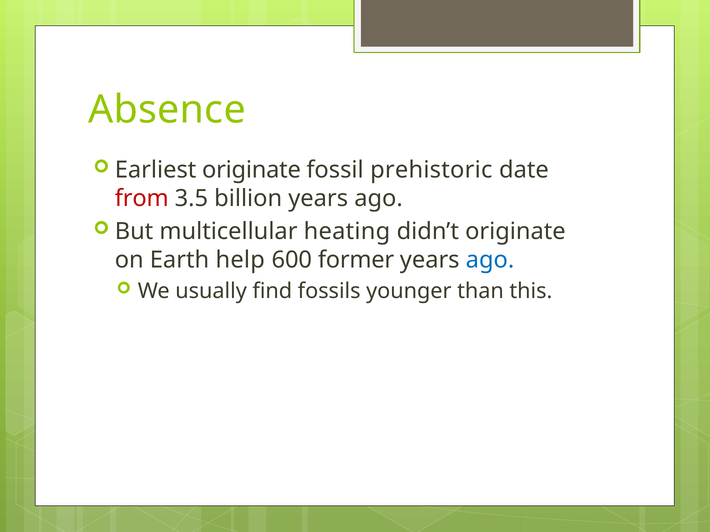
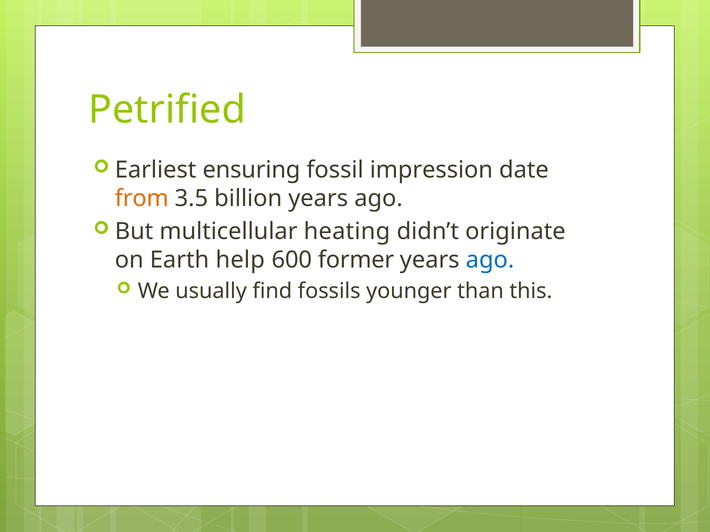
Absence: Absence -> Petrified
Earliest originate: originate -> ensuring
prehistoric: prehistoric -> impression
from colour: red -> orange
